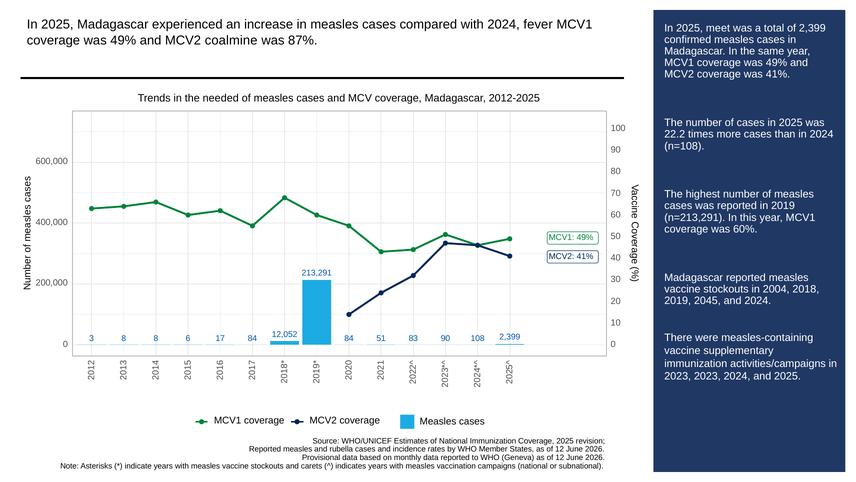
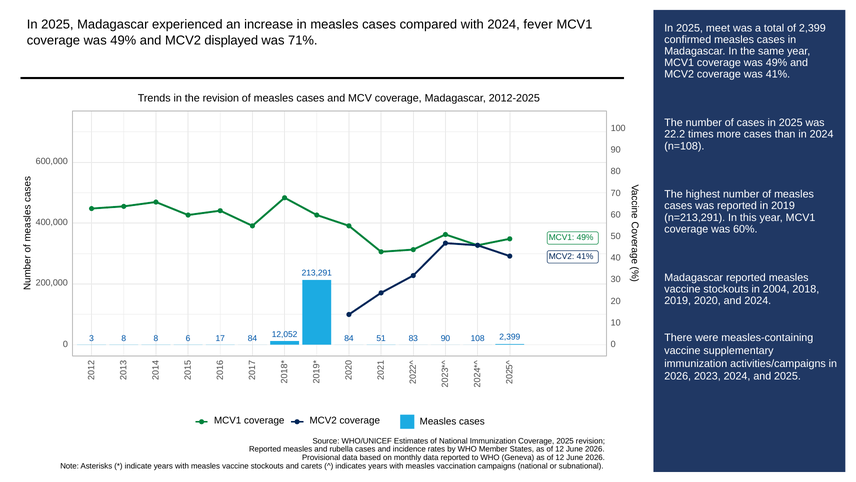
coalmine: coalmine -> displayed
87%: 87% -> 71%
the needed: needed -> revision
2045: 2045 -> 2020
2023 at (678, 376): 2023 -> 2026
